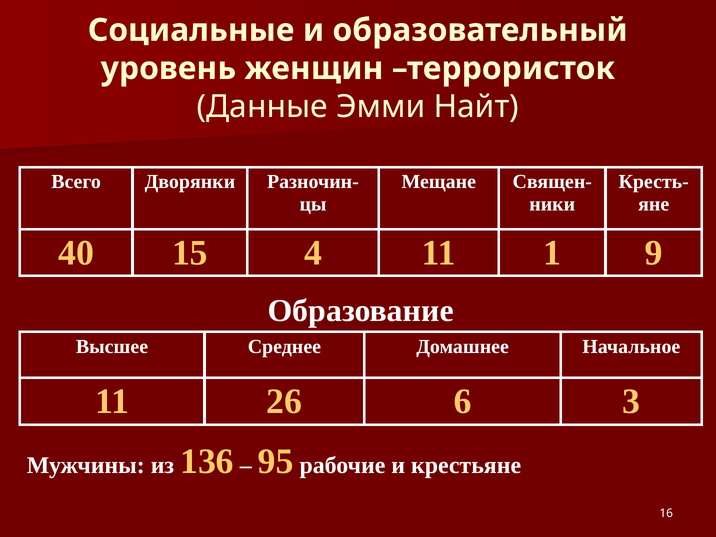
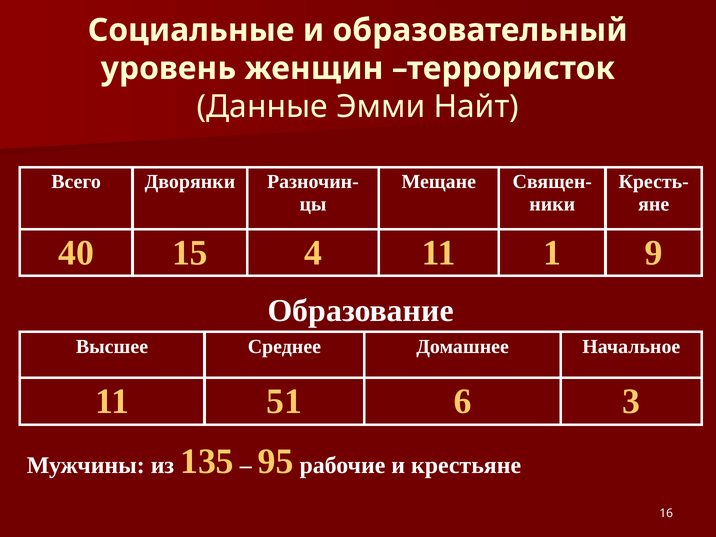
26: 26 -> 51
136: 136 -> 135
